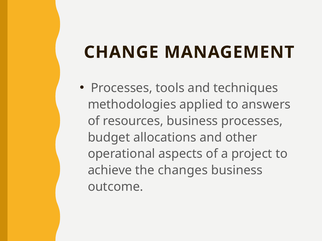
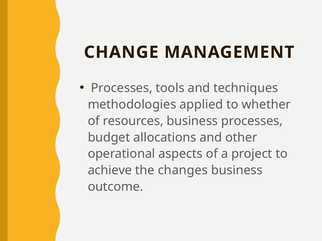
answers: answers -> whether
